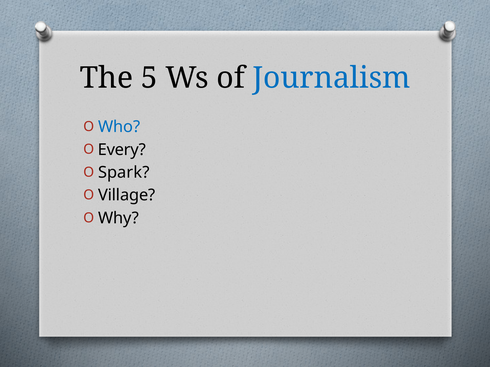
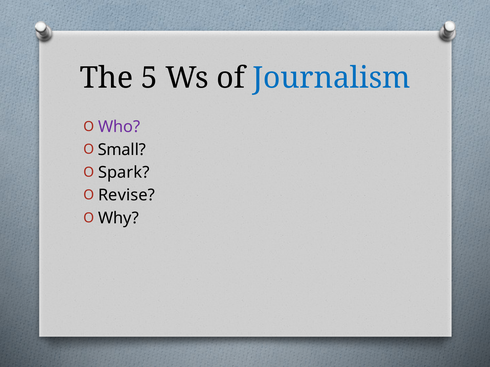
Who colour: blue -> purple
Every: Every -> Small
Village: Village -> Revise
